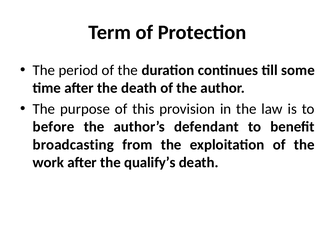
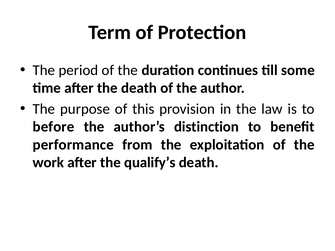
defendant: defendant -> distinction
broadcasting: broadcasting -> performance
